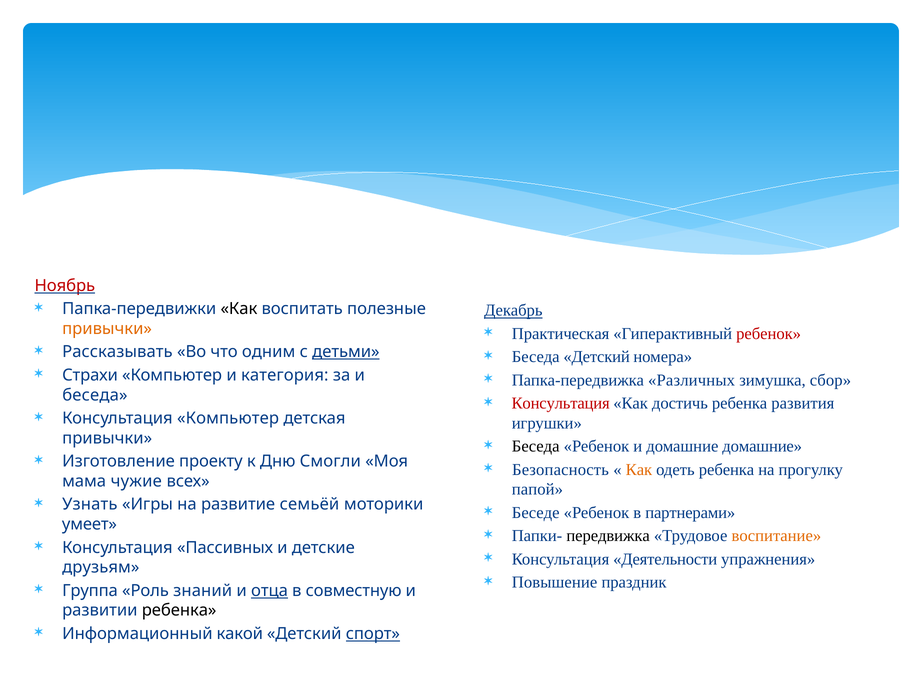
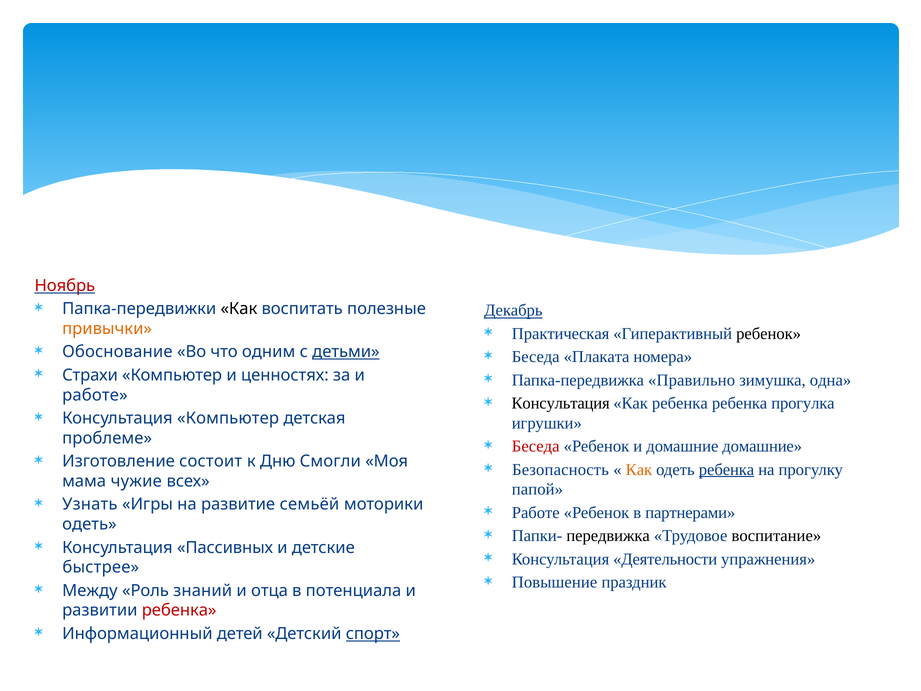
ребенок at (769, 334) colour: red -> black
Рассказывать: Рассказывать -> Обоснование
Беседа Детский: Детский -> Плаката
категория: категория -> ценностях
Различных: Различных -> Правильно
сбор: сбор -> одна
беседа at (95, 395): беседа -> работе
Консультация at (561, 403) colour: red -> black
Как достичь: достичь -> ребенка
развития: развития -> прогулка
привычки at (107, 438): привычки -> проблеме
Беседа at (536, 446) colour: black -> red
проекту: проекту -> состоит
ребенка at (727, 469) underline: none -> present
Беседе at (536, 512): Беседе -> Работе
умеет at (89, 524): умеет -> одеть
воспитание colour: orange -> black
друзьям: друзьям -> быстрее
Группа: Группа -> Между
отца underline: present -> none
совместную: совместную -> потенциала
ребенка at (179, 610) colour: black -> red
какой: какой -> детей
